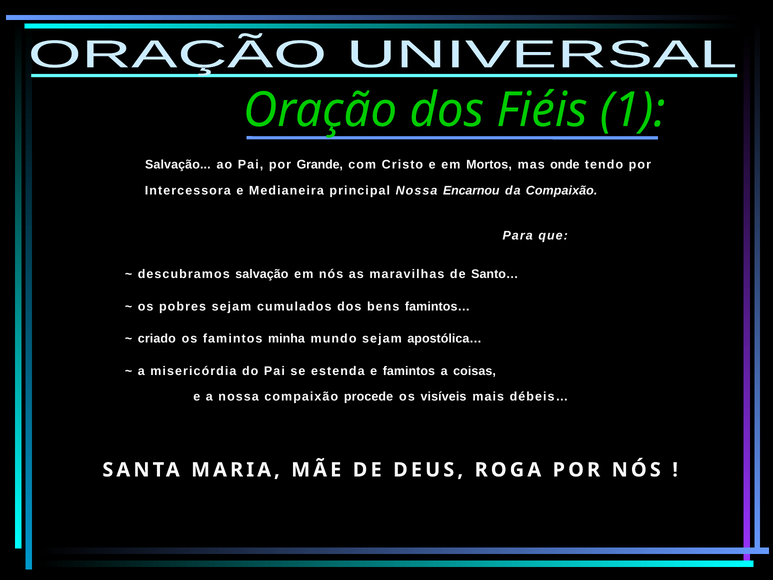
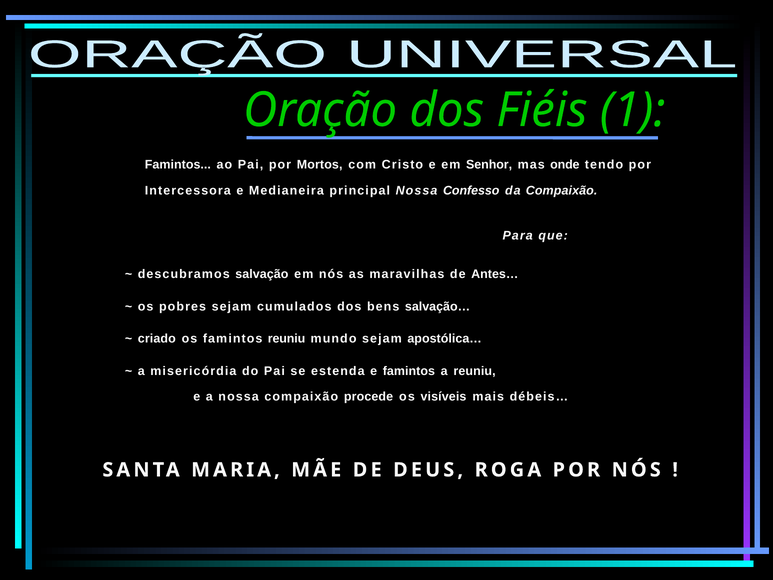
Salvação at (178, 165): Salvação -> Famintos
Grande: Grande -> Mortos
Mortos: Mortos -> Senhor
Encarnou: Encarnou -> Confesso
Santo…: Santo… -> Antes…
famintos…: famintos… -> salvação…
famintos minha: minha -> reuniu
a coisas: coisas -> reuniu
